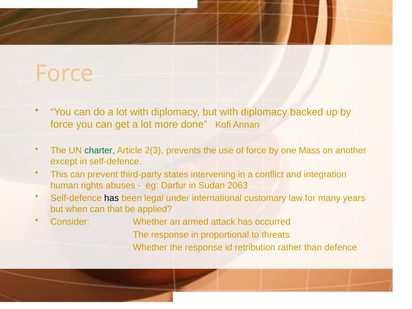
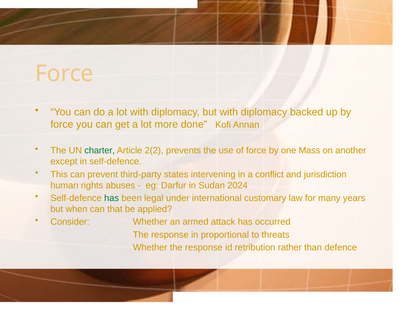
2(3: 2(3 -> 2(2
integration: integration -> jurisdiction
2063: 2063 -> 2024
has at (112, 198) colour: black -> green
